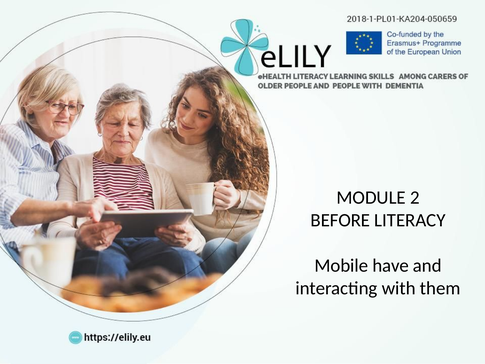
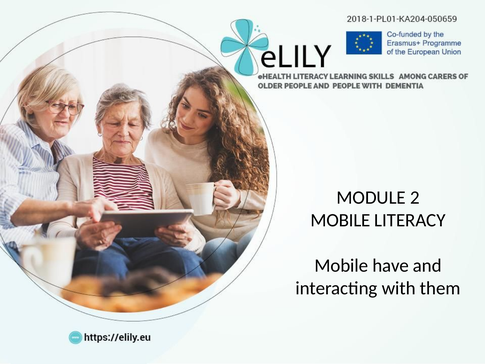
BEFORE at (340, 220): BEFORE -> MOBILE
